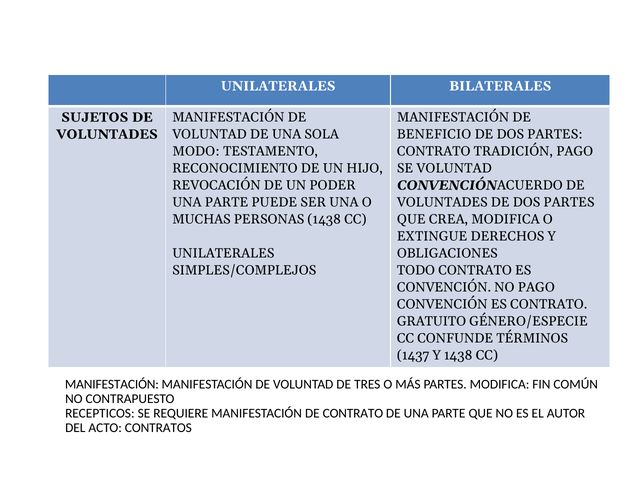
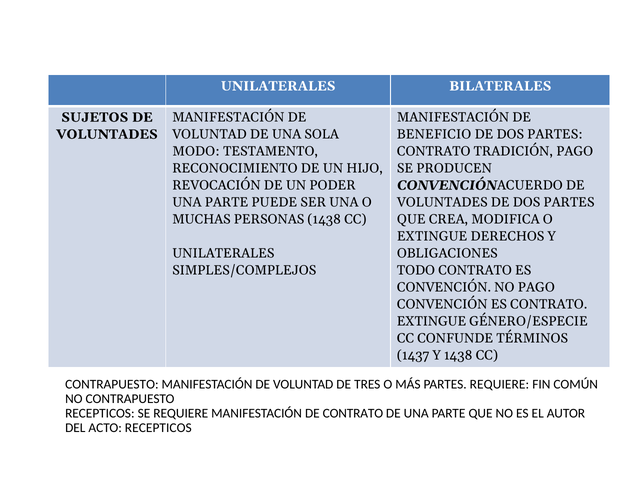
SE VOLUNTAD: VOLUNTAD -> PRODUCEN
GRATUITO at (432, 322): GRATUITO -> EXTINGUE
MANIFESTACIÓN at (112, 385): MANIFESTACIÓN -> CONTRAPUESTO
PARTES MODIFICA: MODIFICA -> REQUIERE
ACTO CONTRATOS: CONTRATOS -> RECEPTICOS
